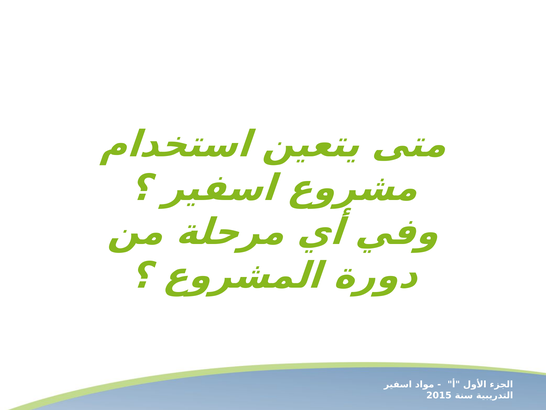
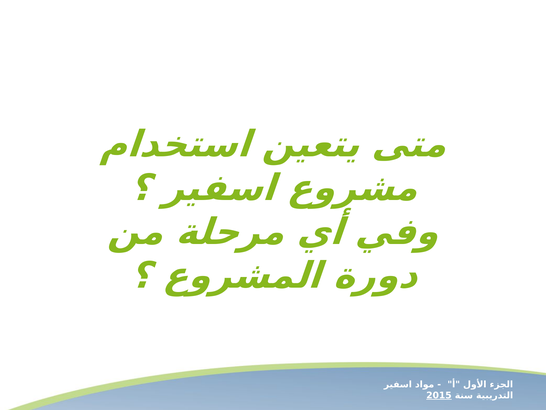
2015 underline: none -> present
